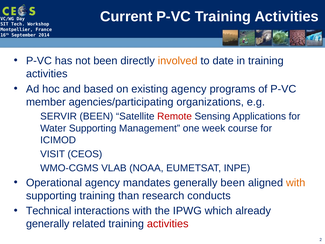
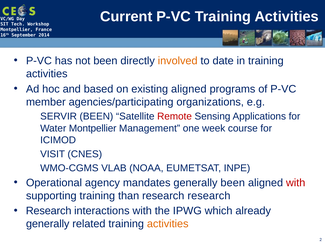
existing agency: agency -> aligned
Water Supporting: Supporting -> Montpellier
CEOS: CEOS -> CNES
with at (296, 183) colour: orange -> red
research conducts: conducts -> research
Technical at (49, 211): Technical -> Research
activities at (168, 224) colour: red -> orange
